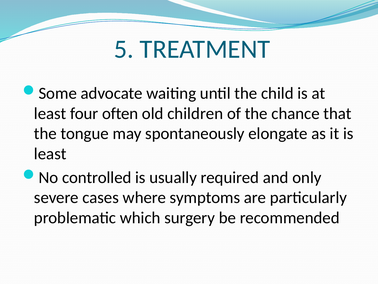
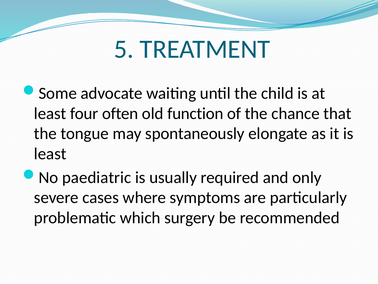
children: children -> function
controlled: controlled -> paediatric
